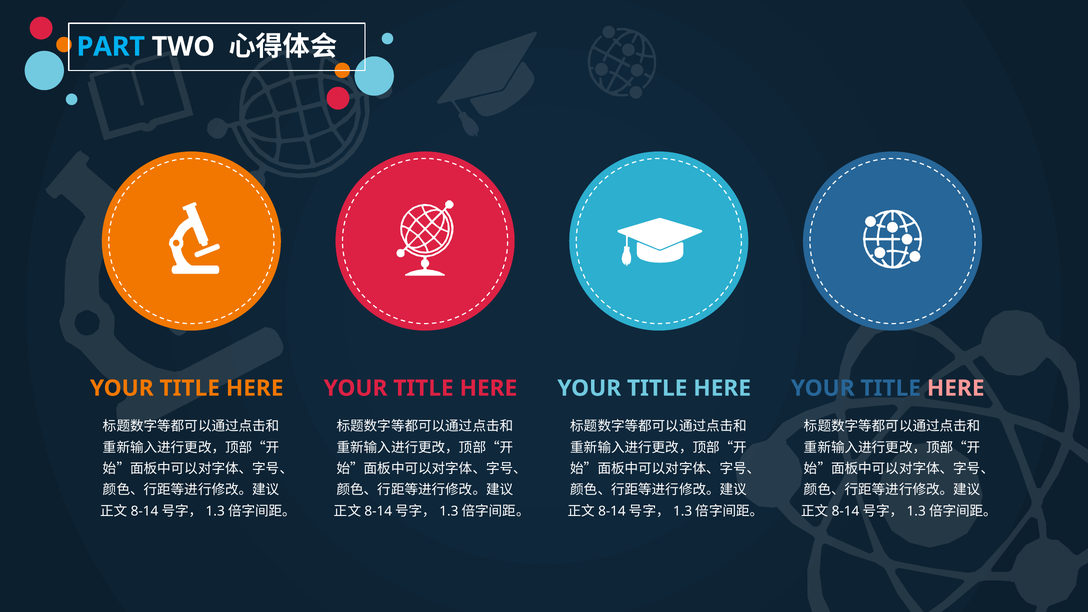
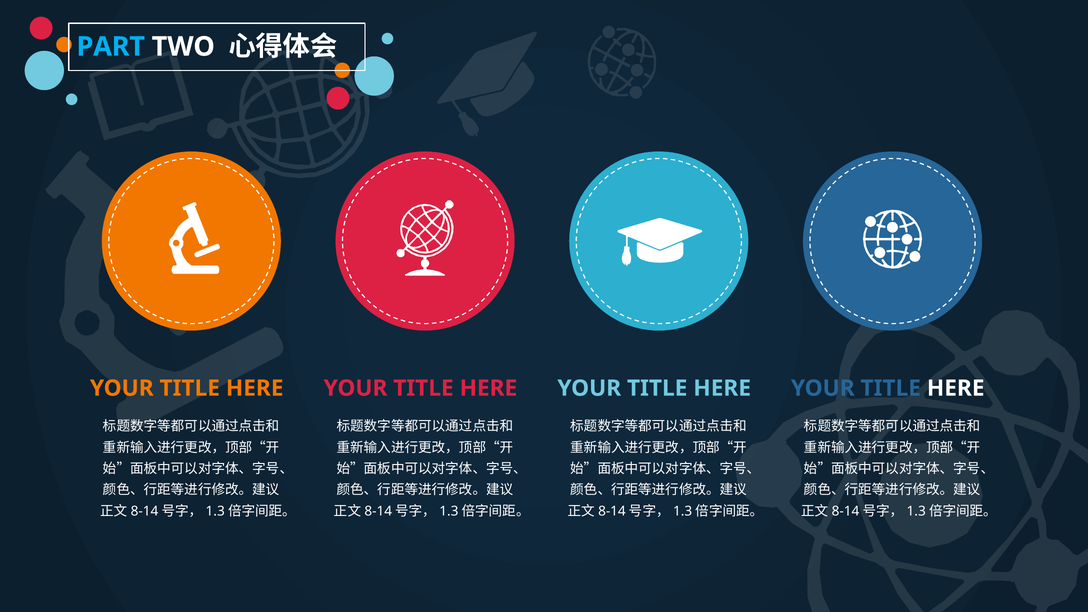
HERE at (956, 388) colour: pink -> white
